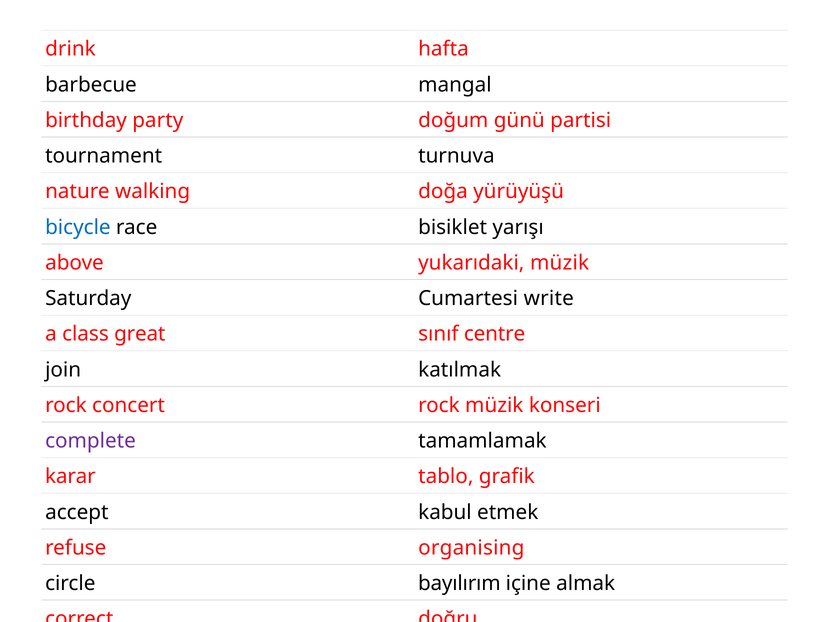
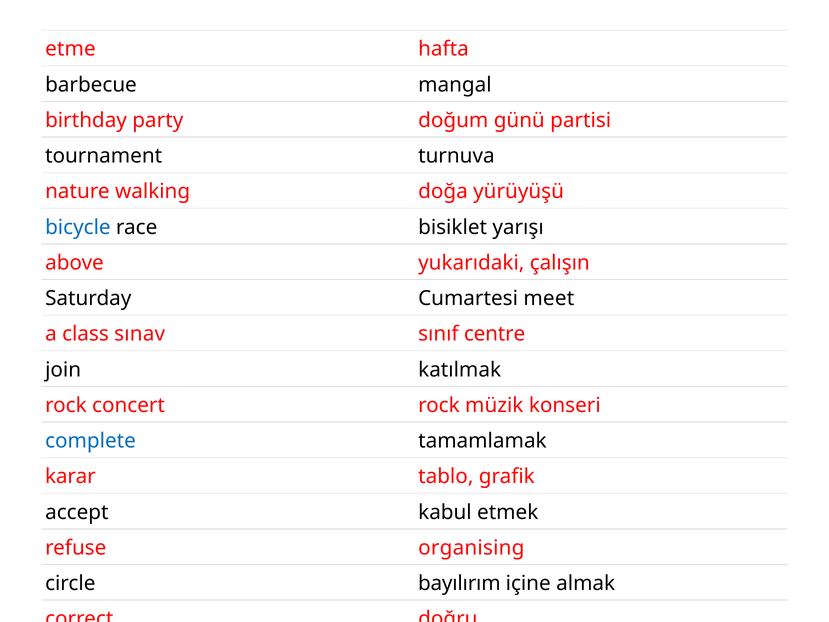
drink: drink -> etme
yukarıdaki müzik: müzik -> çalışın
write: write -> meet
great: great -> sınav
complete colour: purple -> blue
